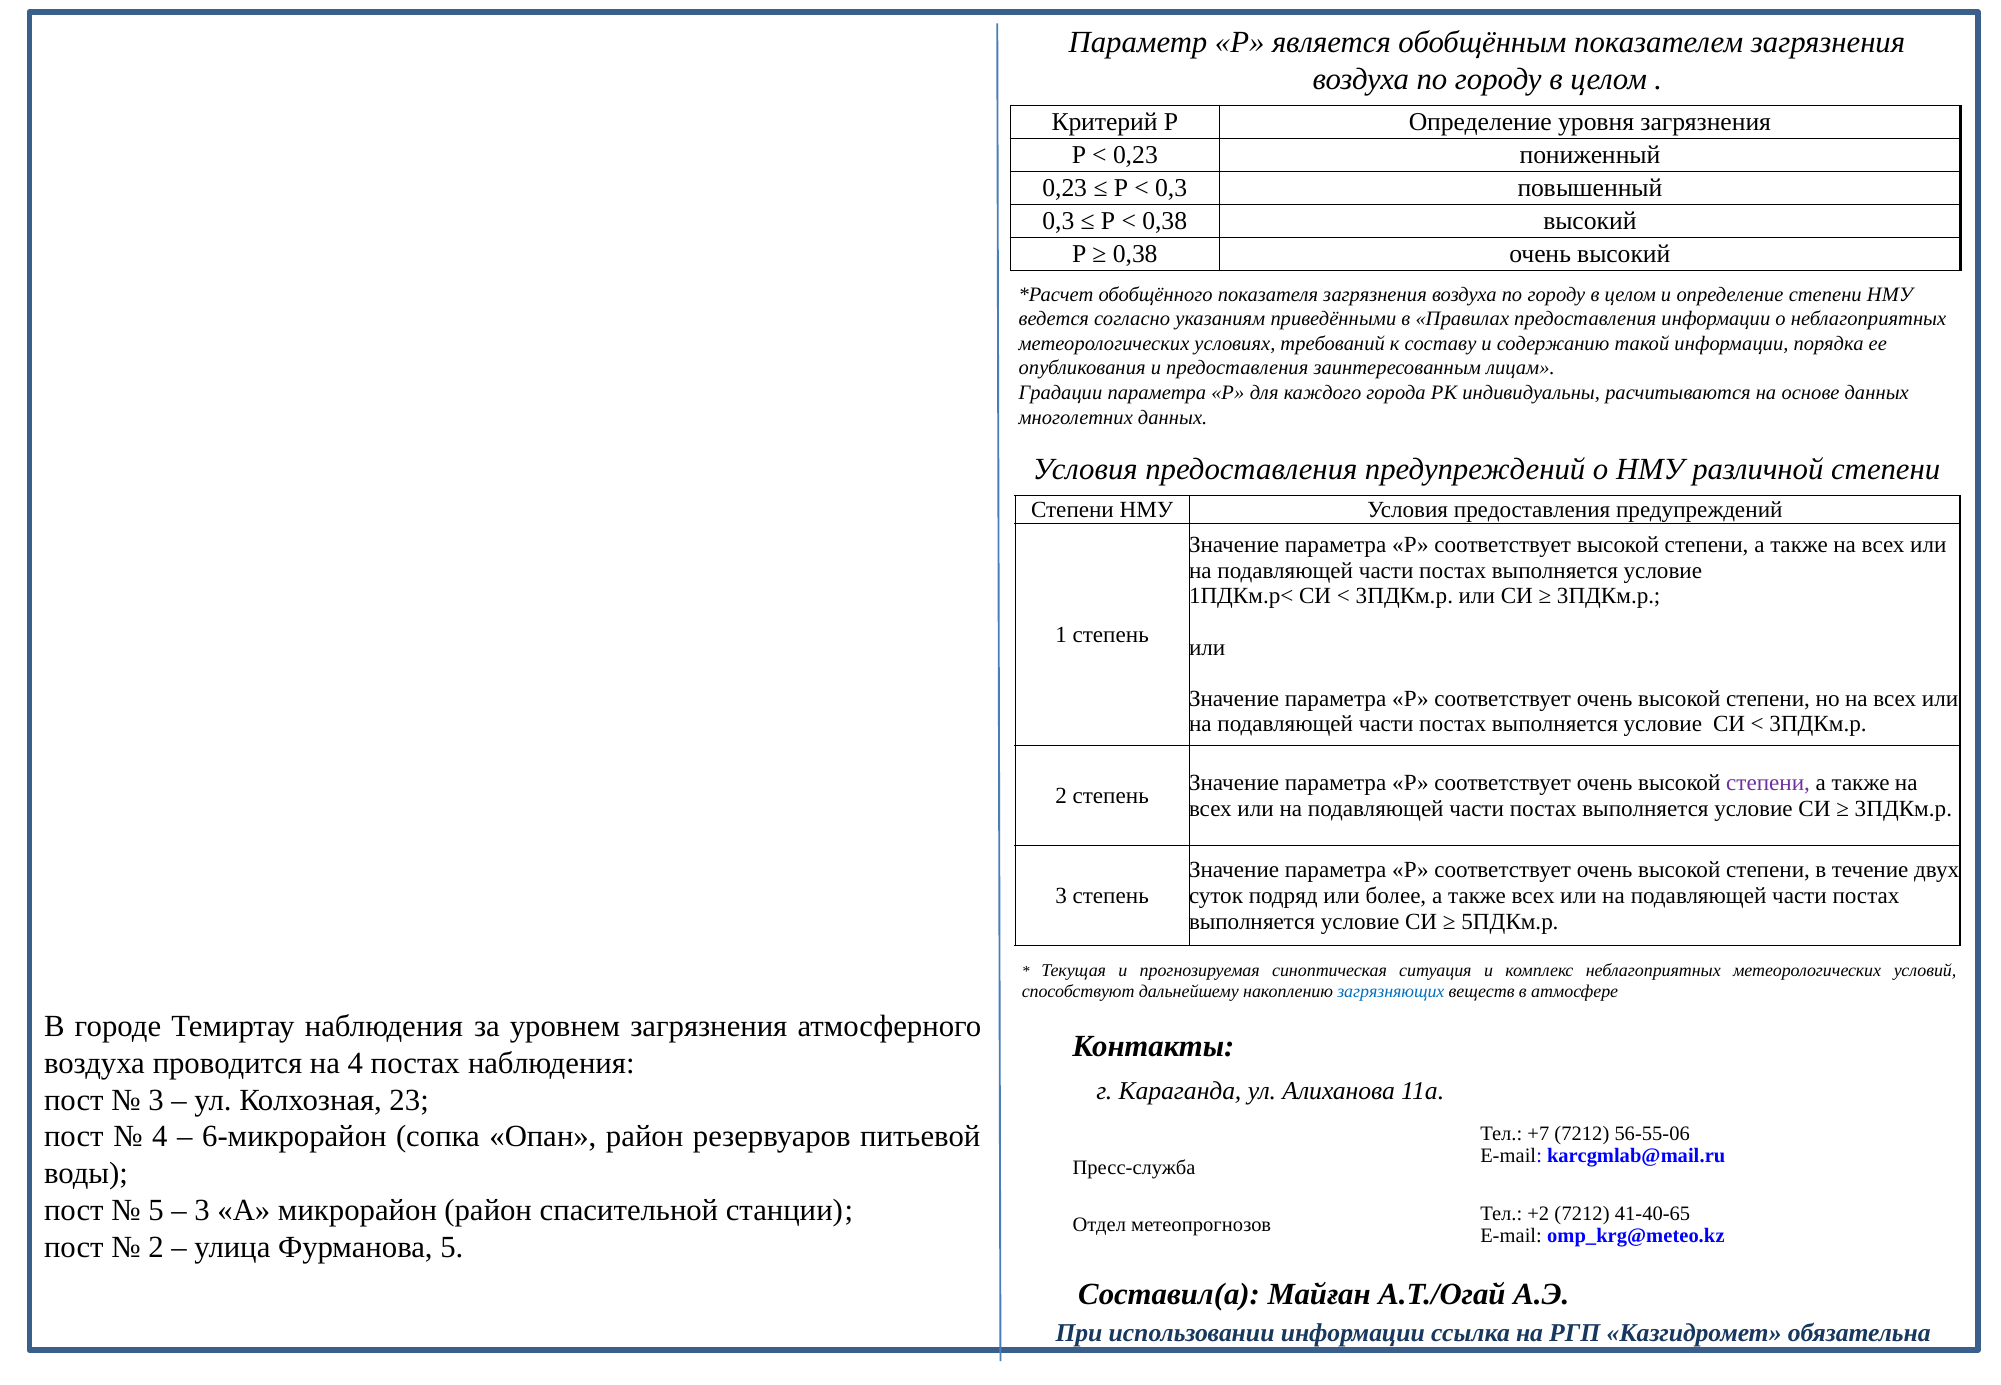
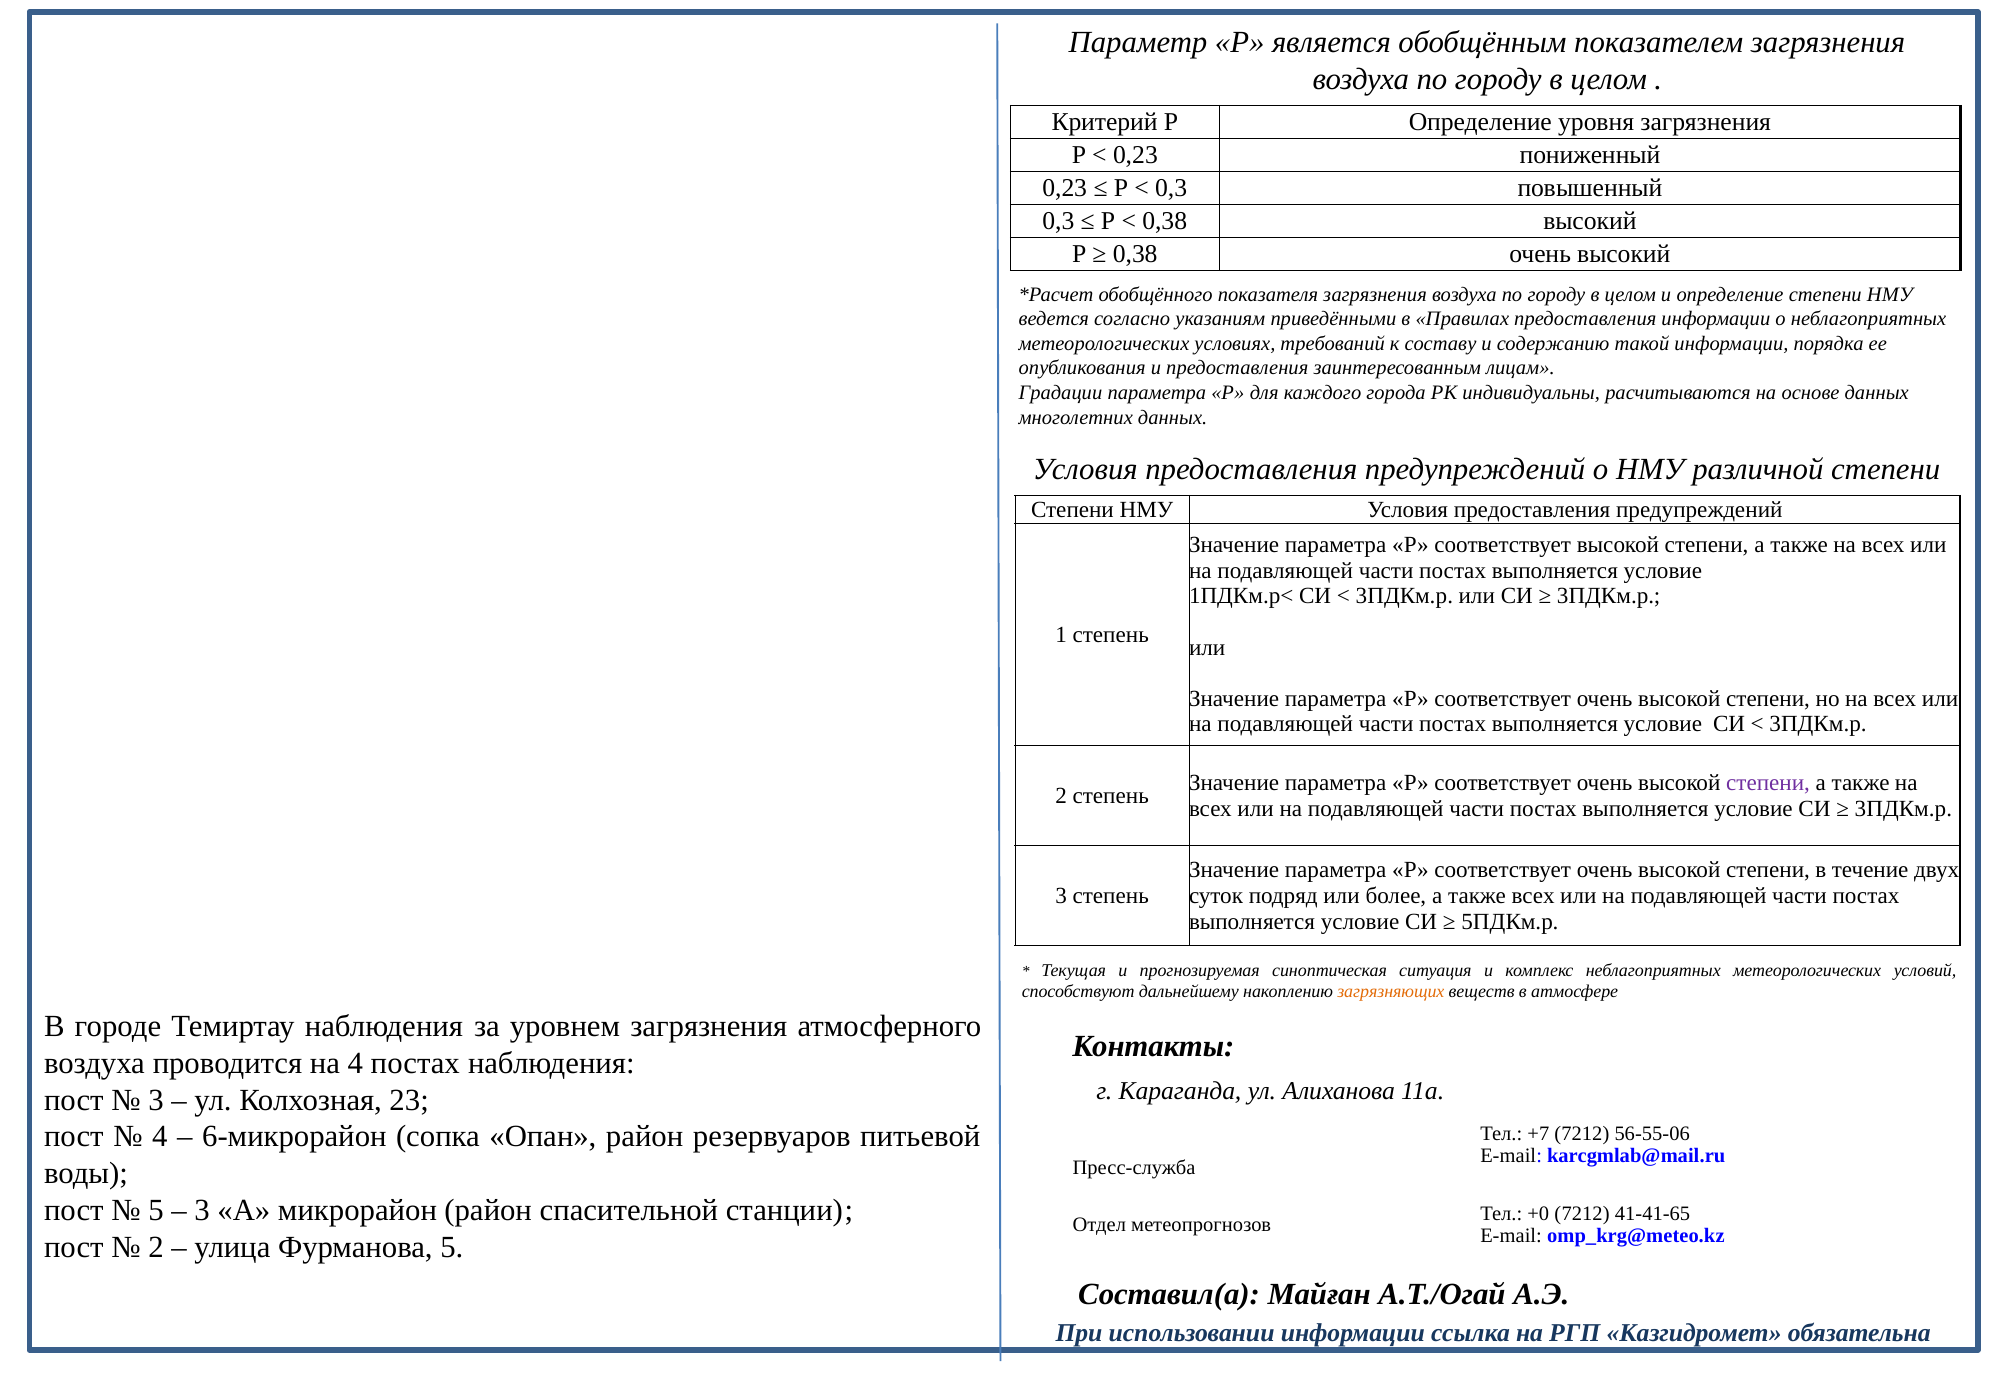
загрязняющих colour: blue -> orange
+2: +2 -> +0
41-40-65: 41-40-65 -> 41-41-65
